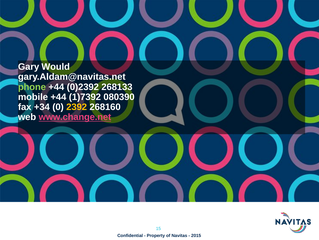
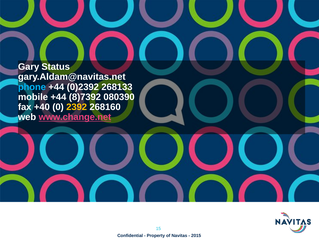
Would: Would -> Status
phone colour: light green -> light blue
1)7392: 1)7392 -> 8)7392
+34: +34 -> +40
